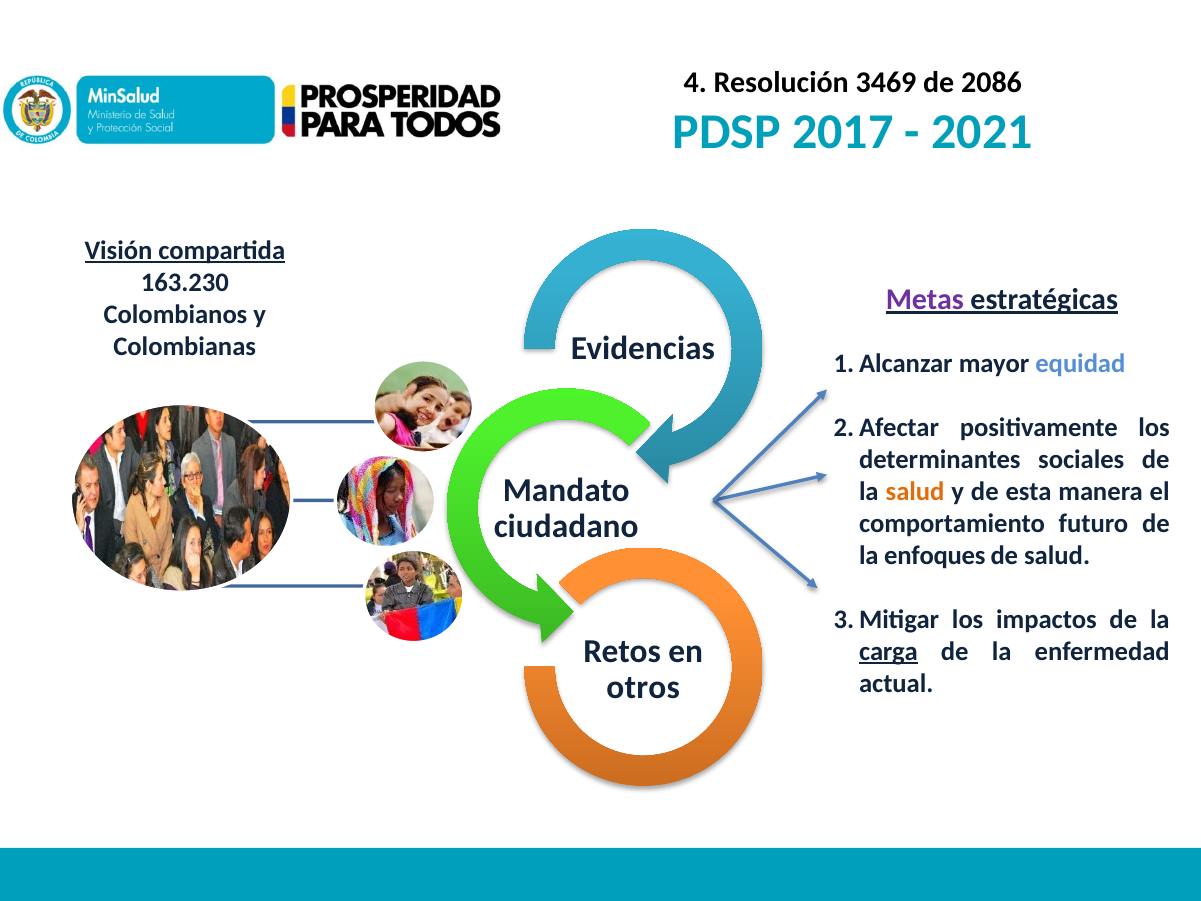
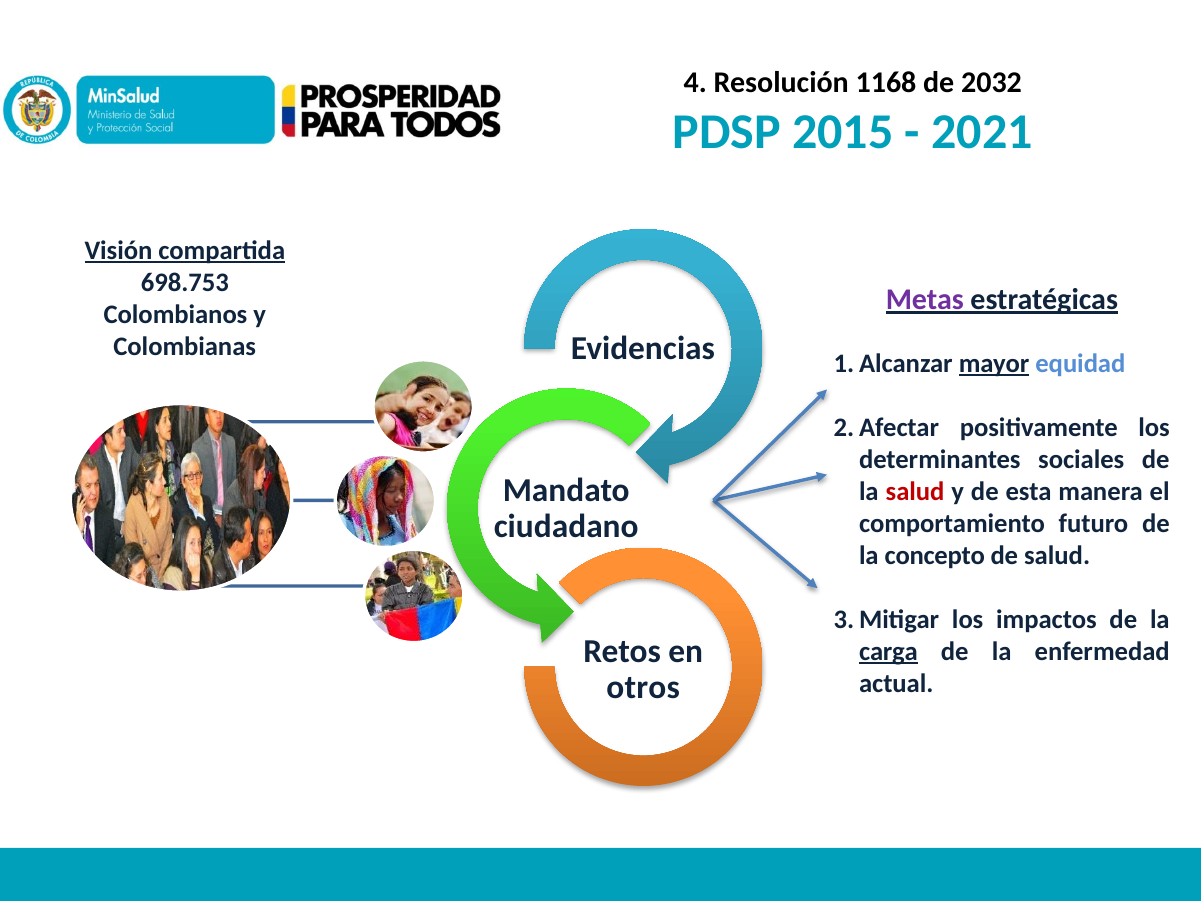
3469: 3469 -> 1168
2086: 2086 -> 2032
2017: 2017 -> 2015
163.230: 163.230 -> 698.753
mayor underline: none -> present
salud at (915, 491) colour: orange -> red
enfoques: enfoques -> concepto
